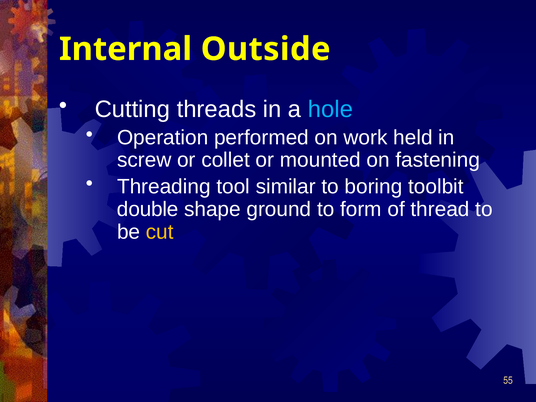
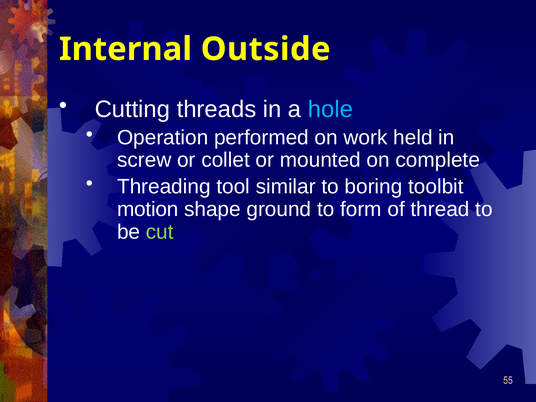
fastening: fastening -> complete
double: double -> motion
cut colour: yellow -> light green
